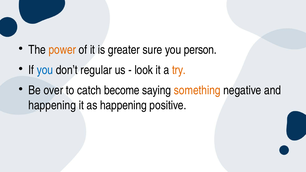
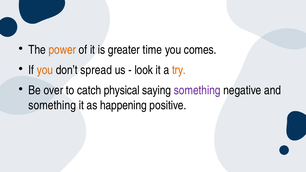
sure: sure -> time
person: person -> comes
you at (45, 70) colour: blue -> orange
regular: regular -> spread
become: become -> physical
something at (197, 90) colour: orange -> purple
happening at (52, 105): happening -> something
